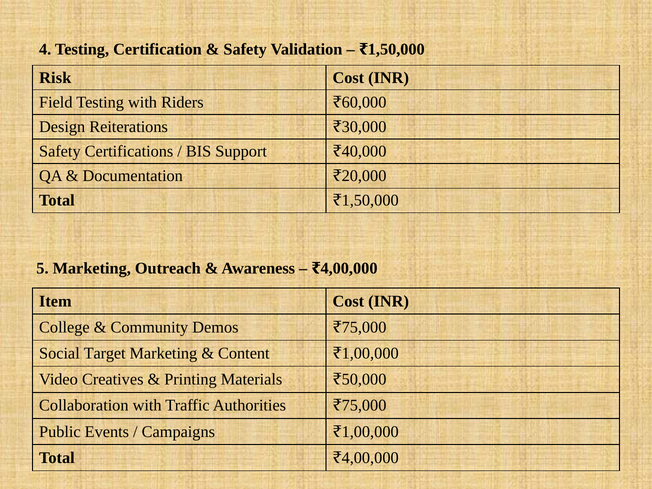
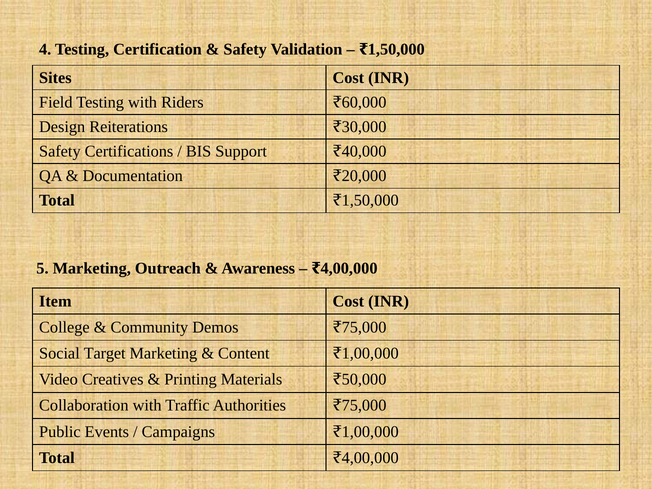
Risk: Risk -> Sites
